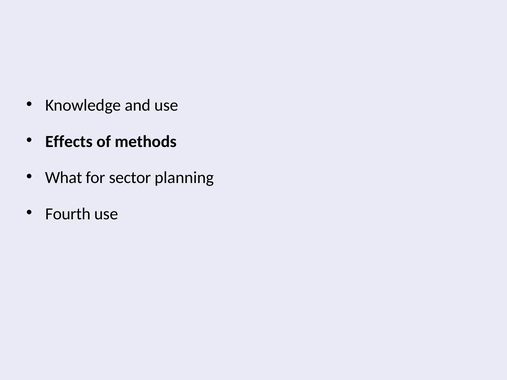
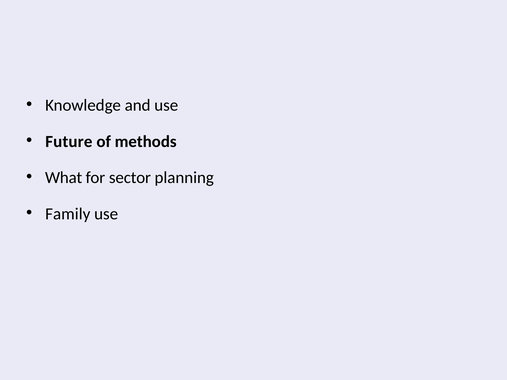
Effects: Effects -> Future
Fourth: Fourth -> Family
